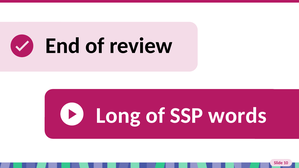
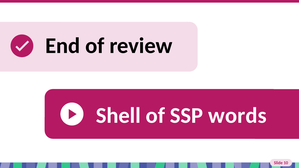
Long: Long -> Shell
